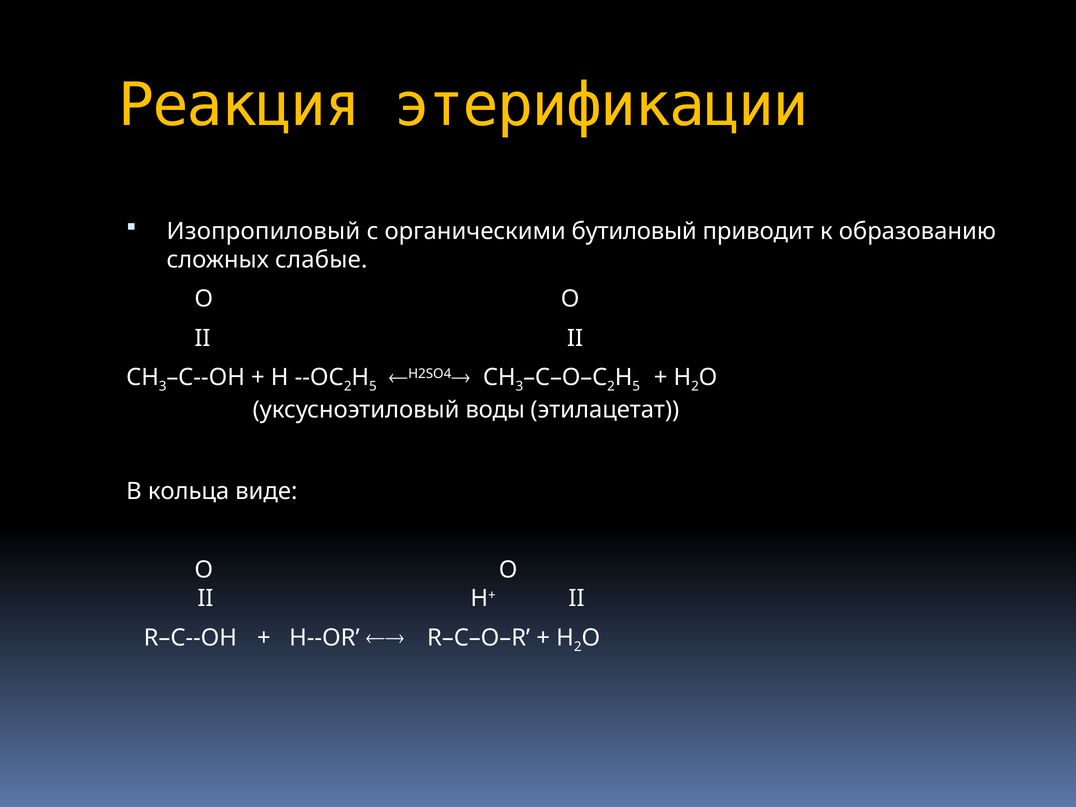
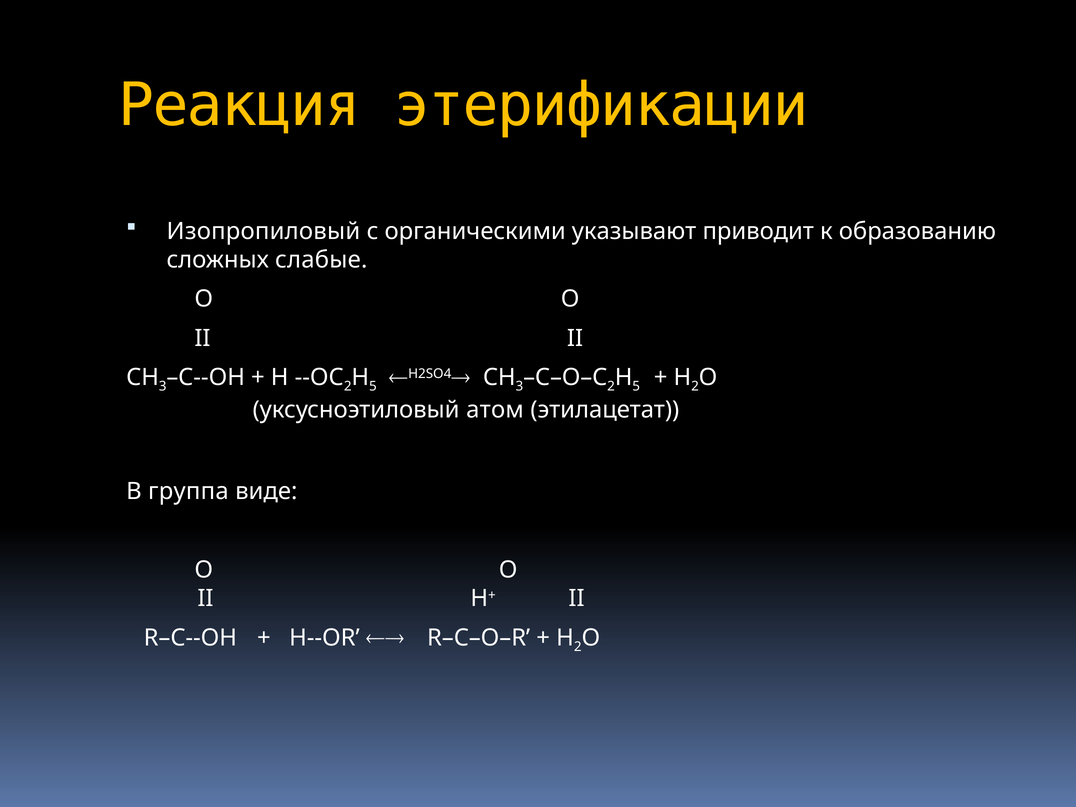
бутиловый: бутиловый -> указывают
воды: воды -> атом
кольца: кольца -> группа
